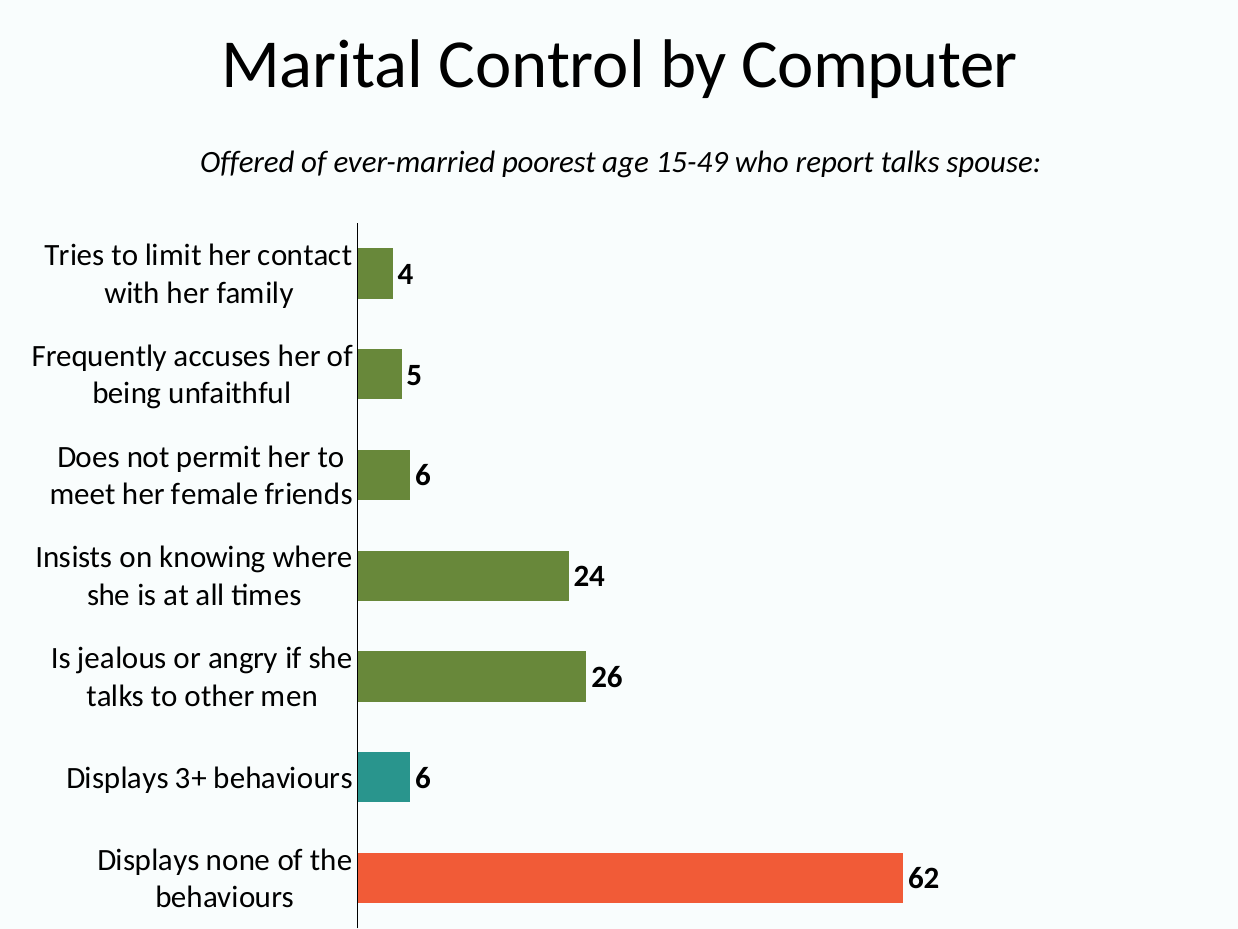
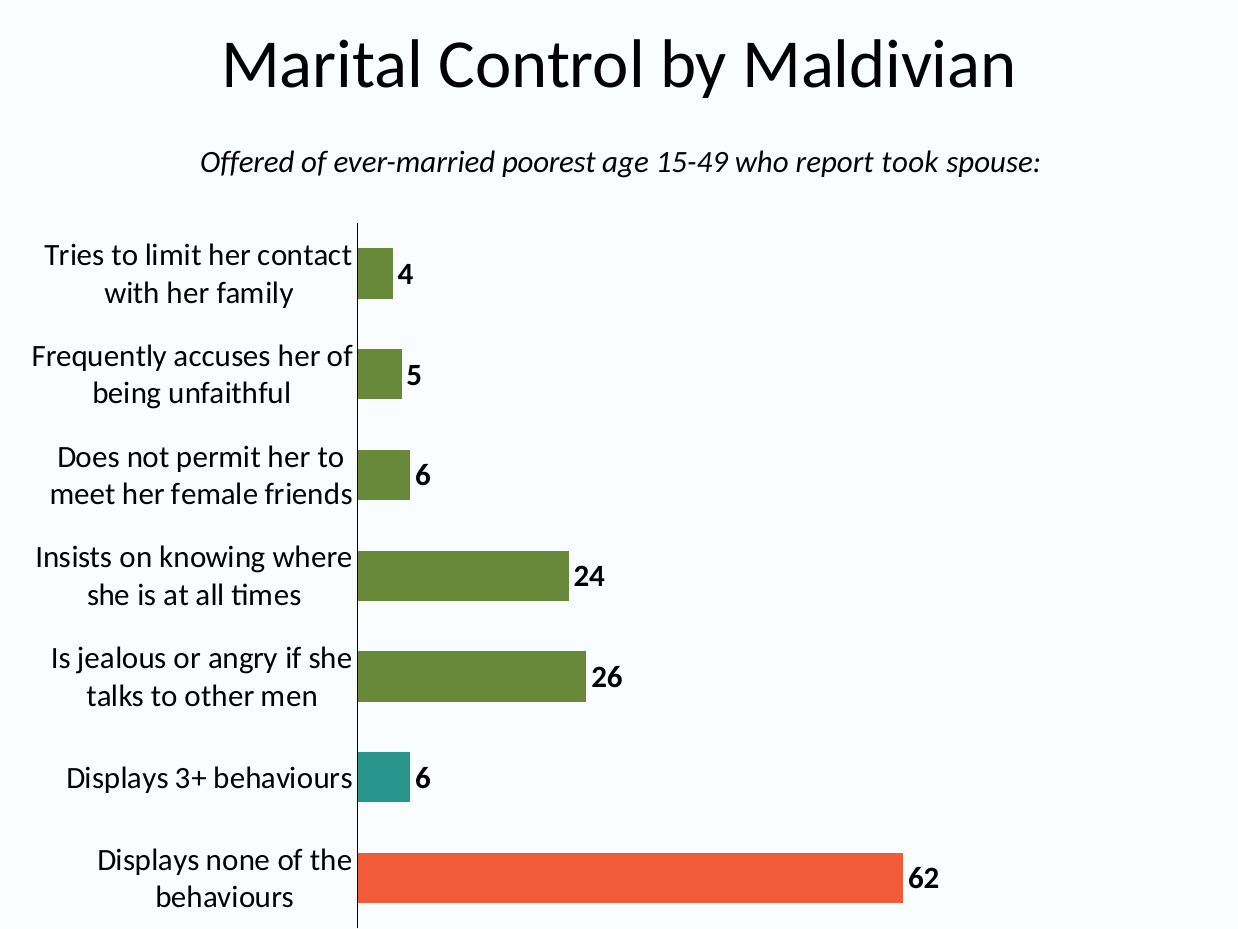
Computer: Computer -> Maldivian
report talks: talks -> took
